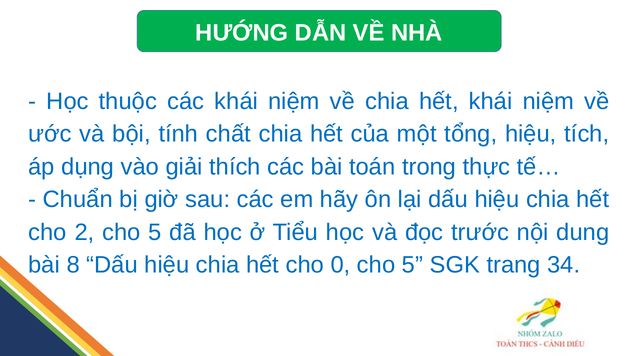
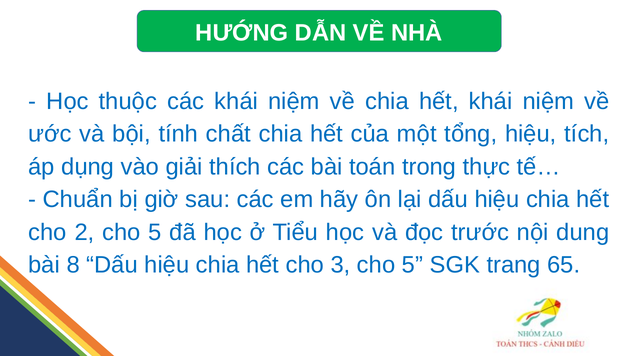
0: 0 -> 3
34: 34 -> 65
